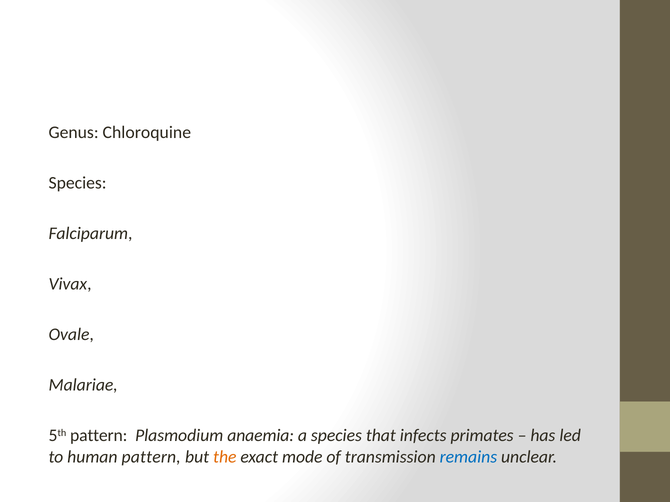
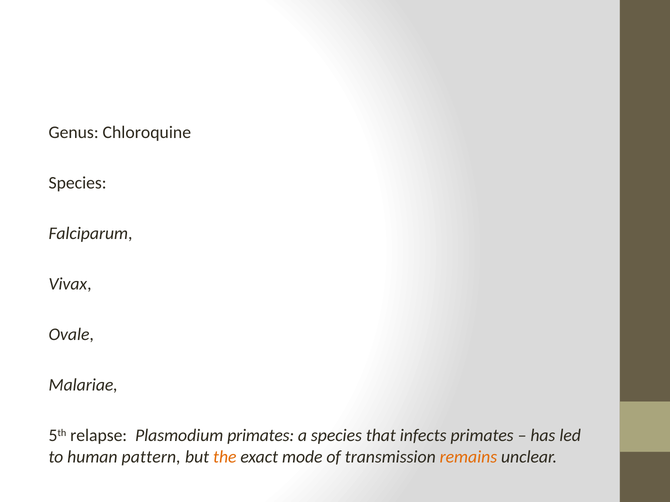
5th pattern: pattern -> relapse
Plasmodium anaemia: anaemia -> primates
remains colour: blue -> orange
